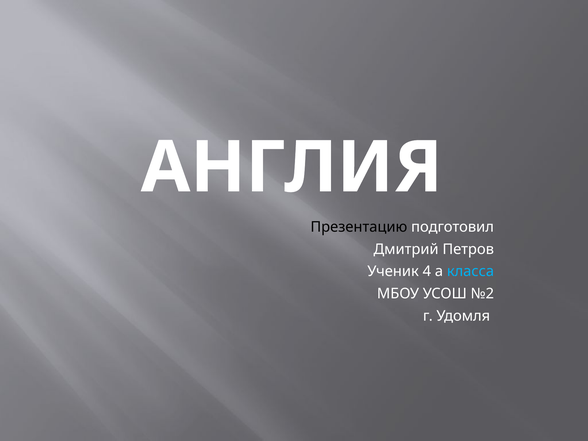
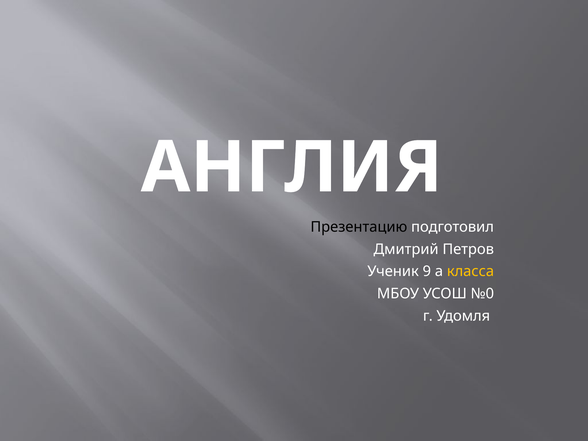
4: 4 -> 9
класса colour: light blue -> yellow
№2: №2 -> №0
